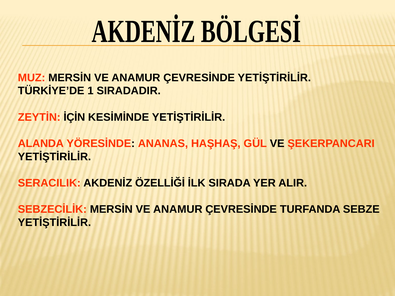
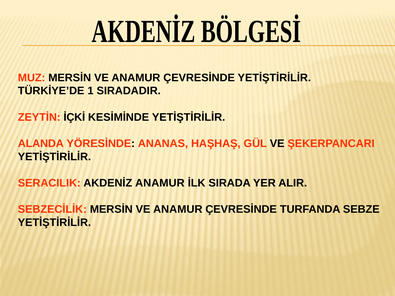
İÇİN: İÇİN -> İÇKİ
AKDENİZ ÖZELLİĞİ: ÖZELLİĞİ -> ANAMUR
